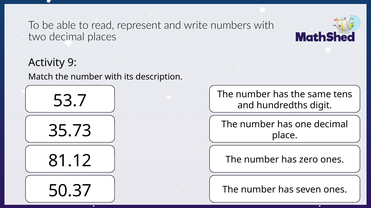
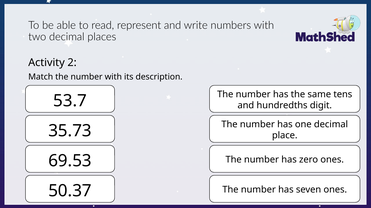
9: 9 -> 2
81.12: 81.12 -> 69.53
